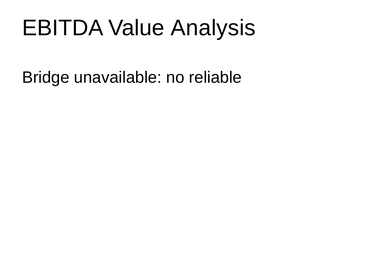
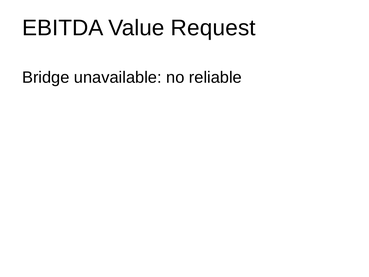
Analysis: Analysis -> Request
